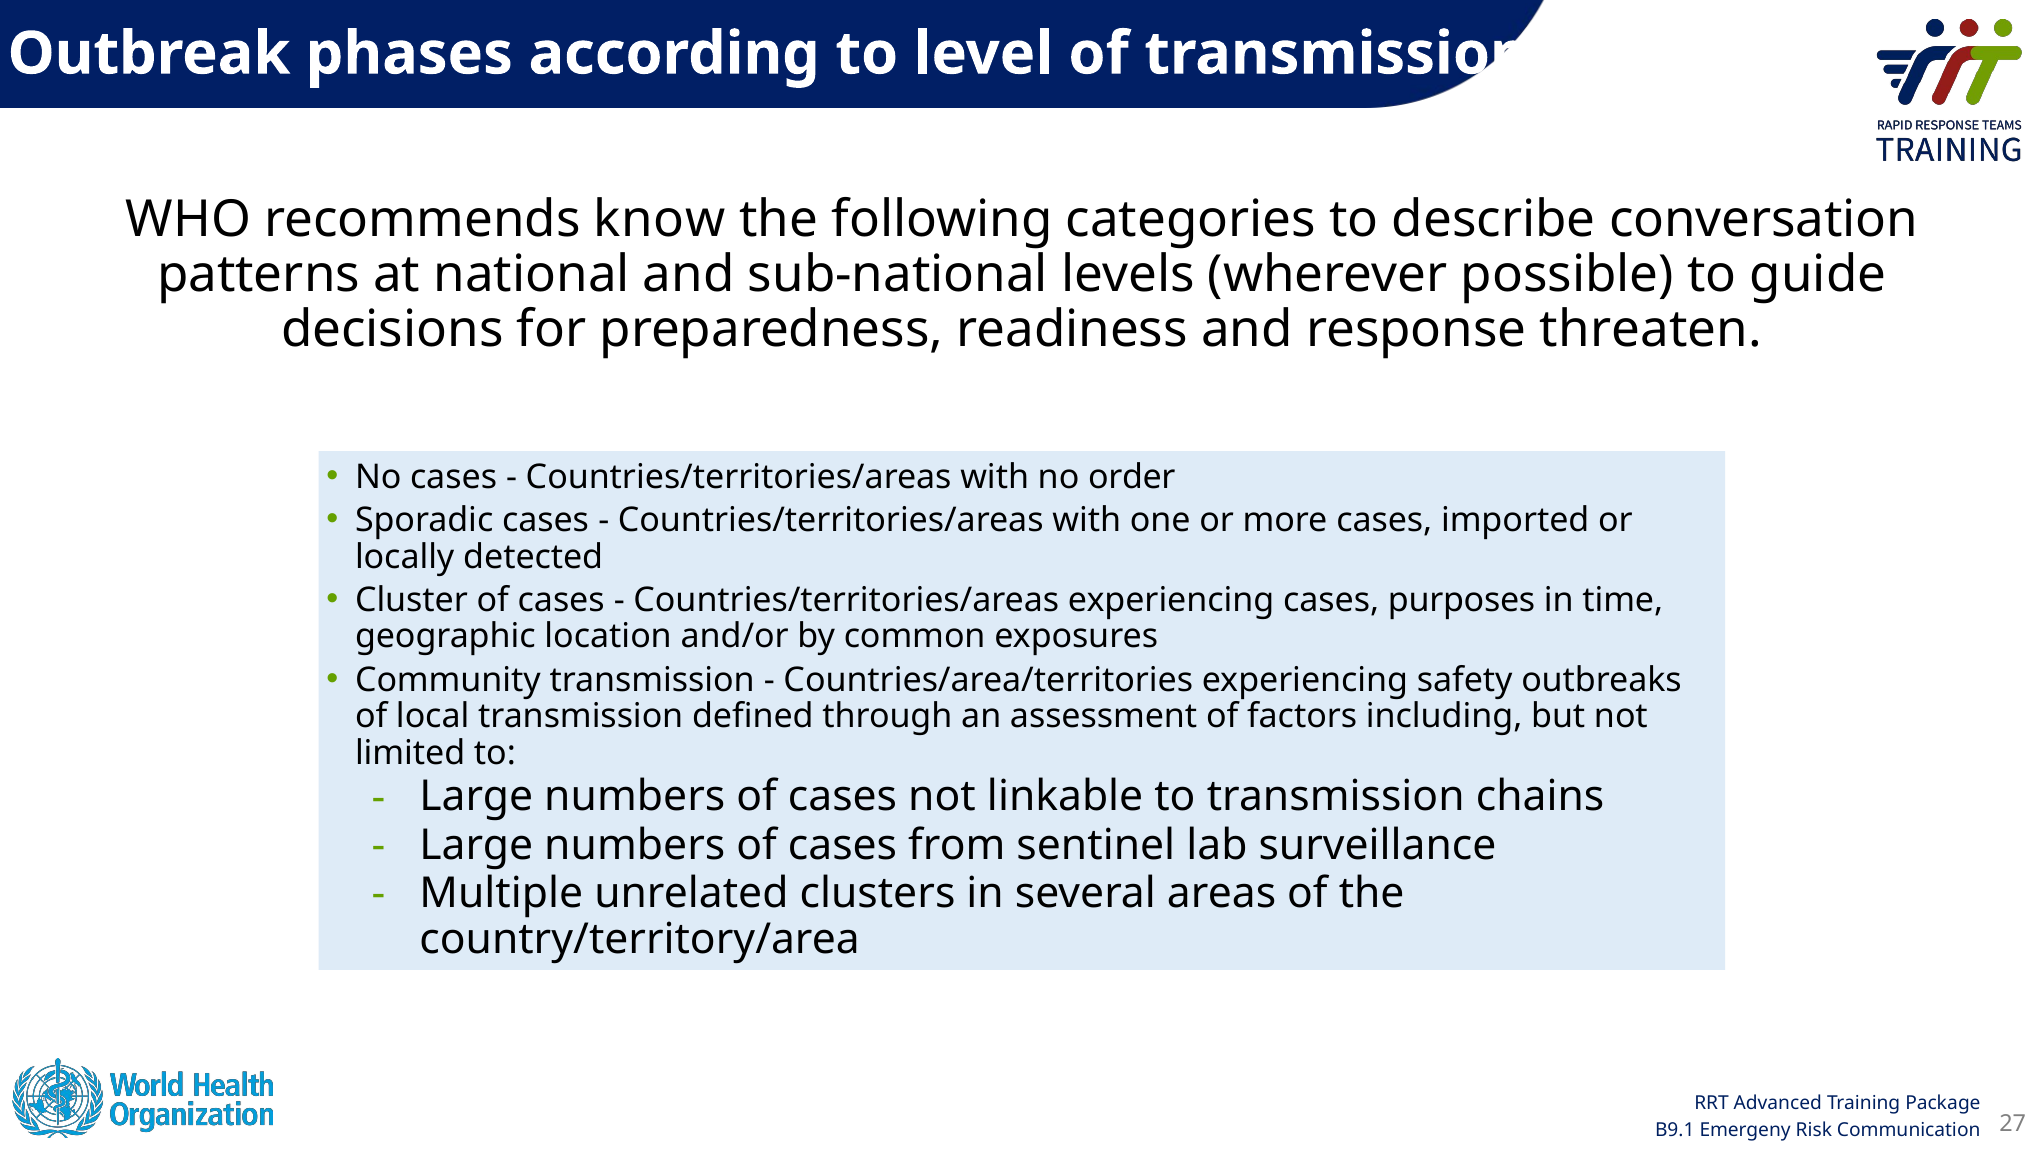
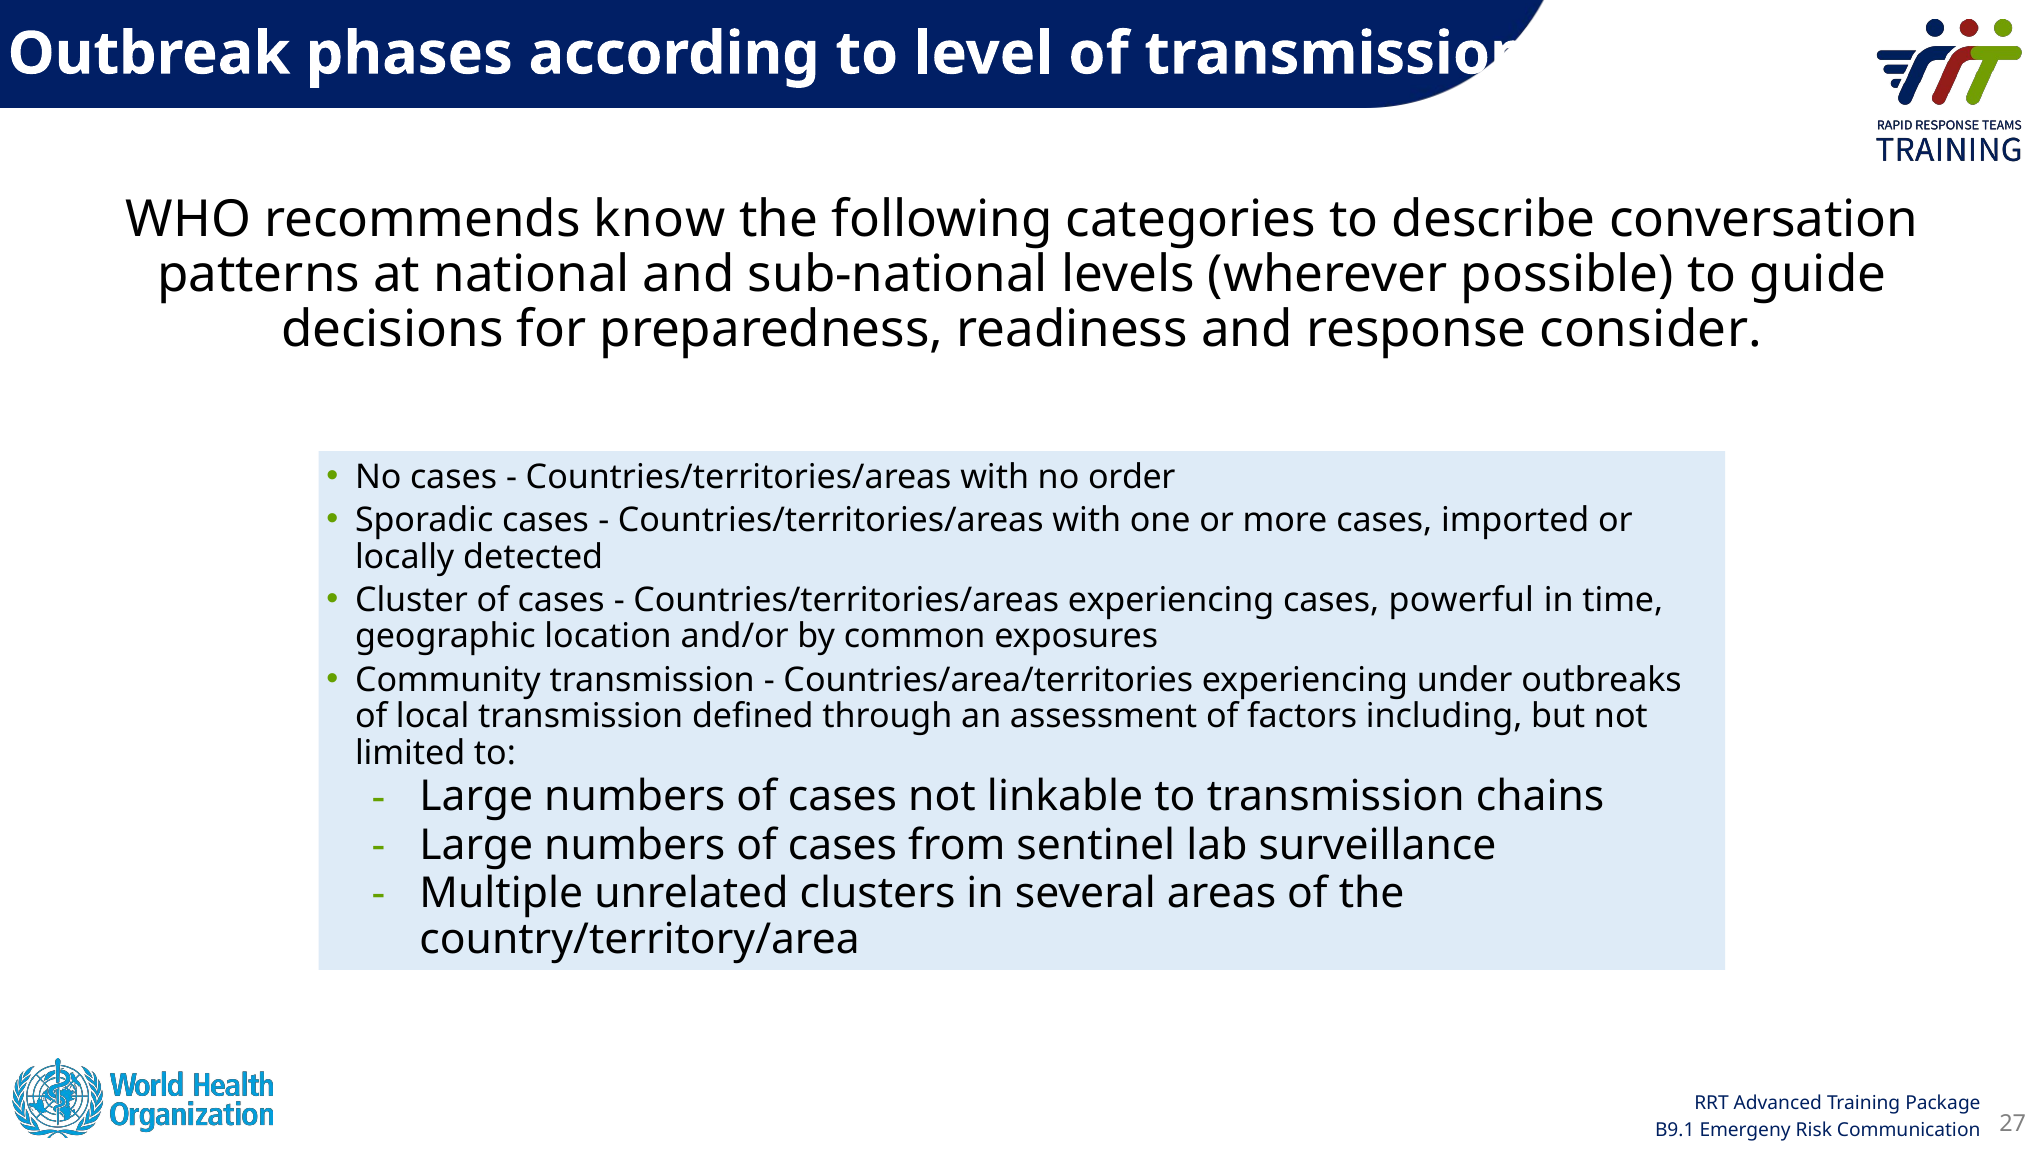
threaten: threaten -> consider
purposes: purposes -> powerful
safety: safety -> under
